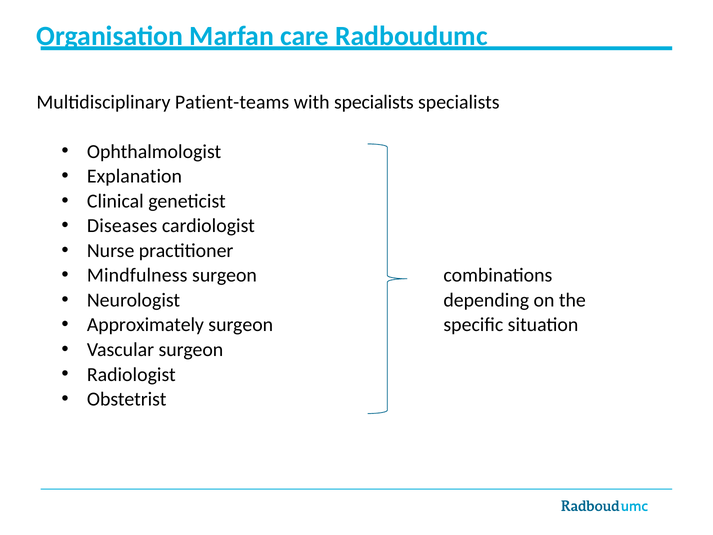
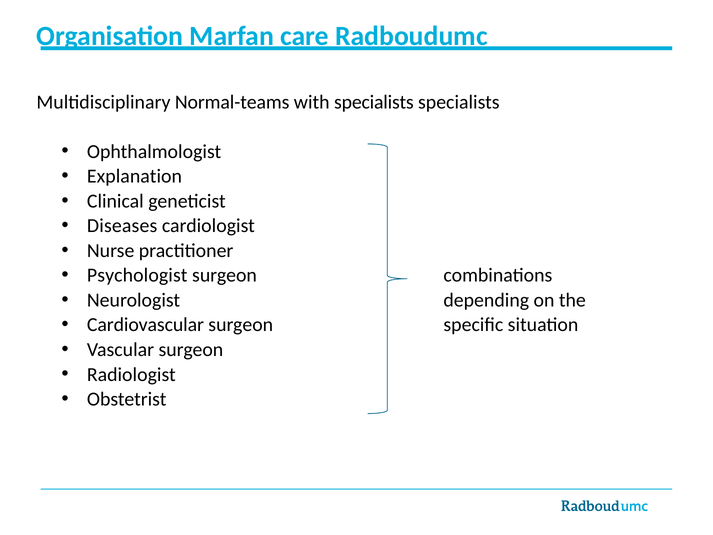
Patient-teams: Patient-teams -> Normal-teams
Mindfulness: Mindfulness -> Psychologist
Approximately: Approximately -> Cardiovascular
